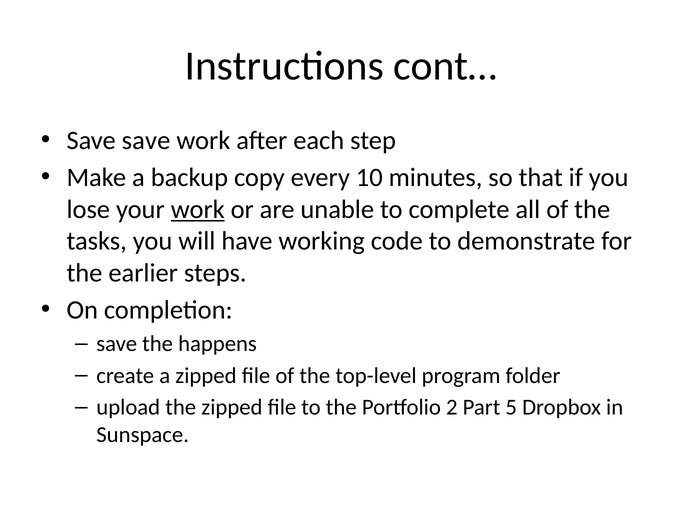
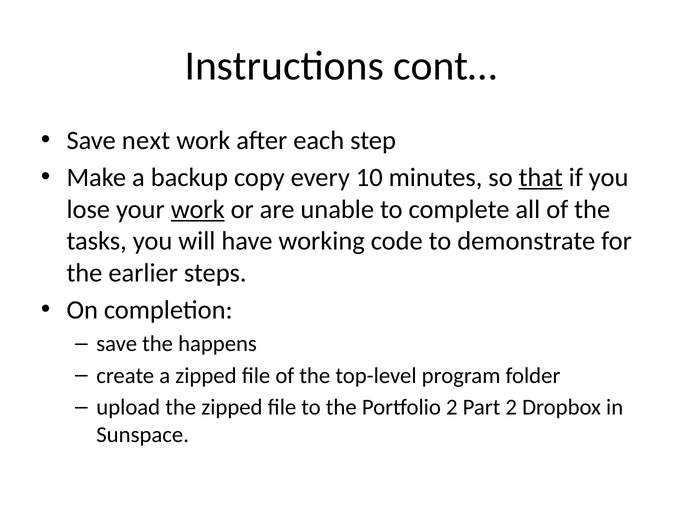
Save save: save -> next
that underline: none -> present
Part 5: 5 -> 2
